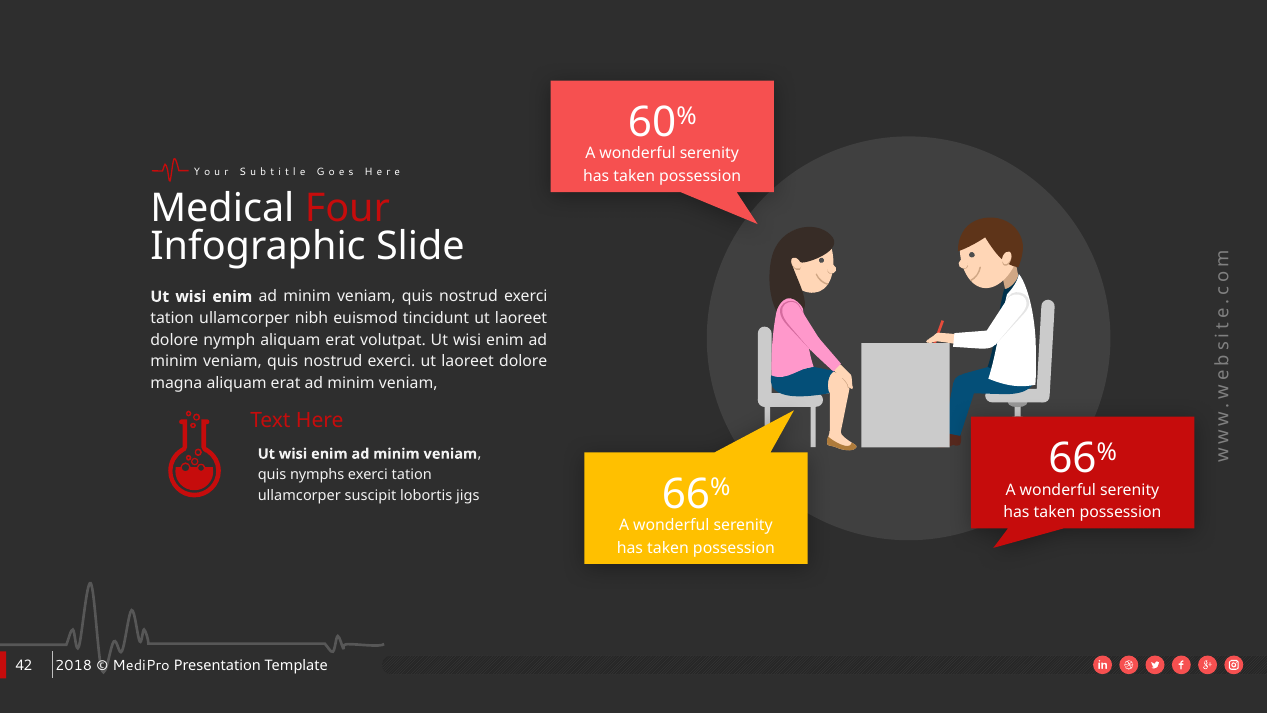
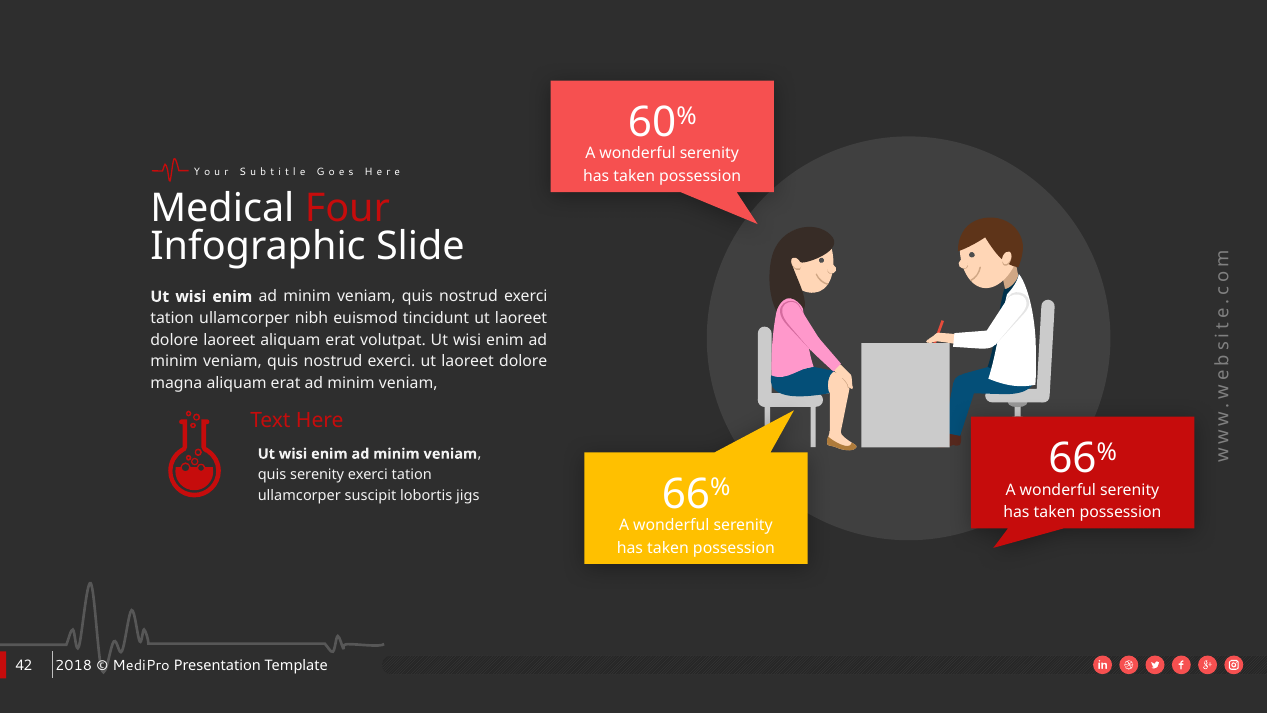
dolore nymph: nymph -> laoreet
quis nymphs: nymphs -> serenity
